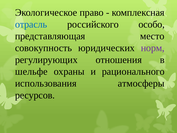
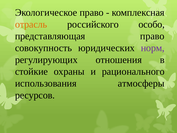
отрасль colour: blue -> orange
представляющая место: место -> право
шельфе: шельфе -> стойкие
